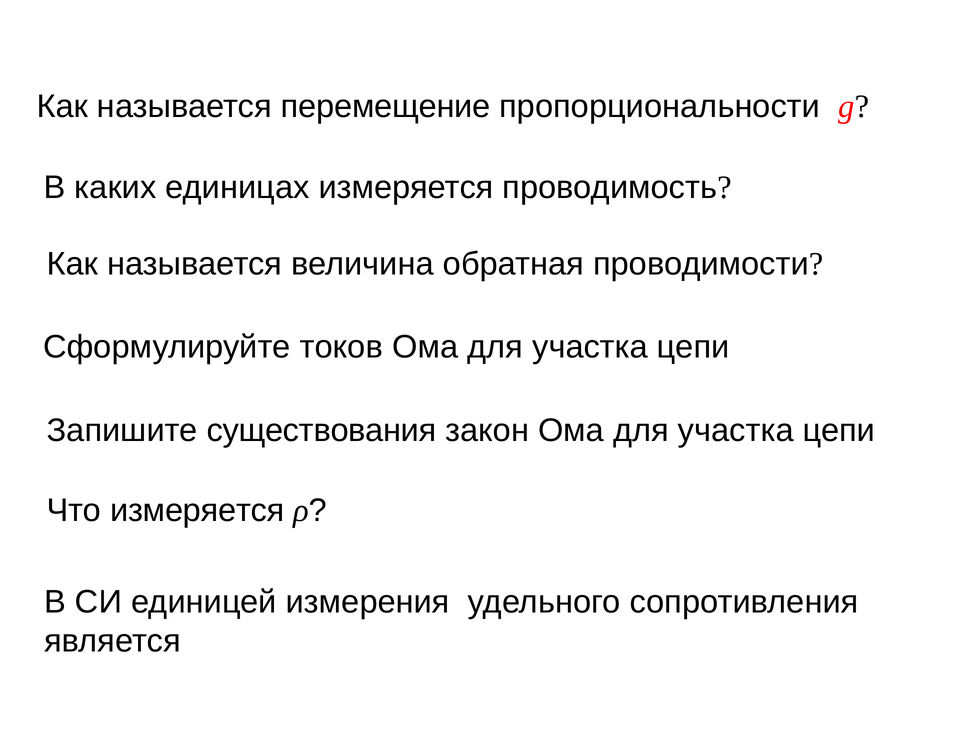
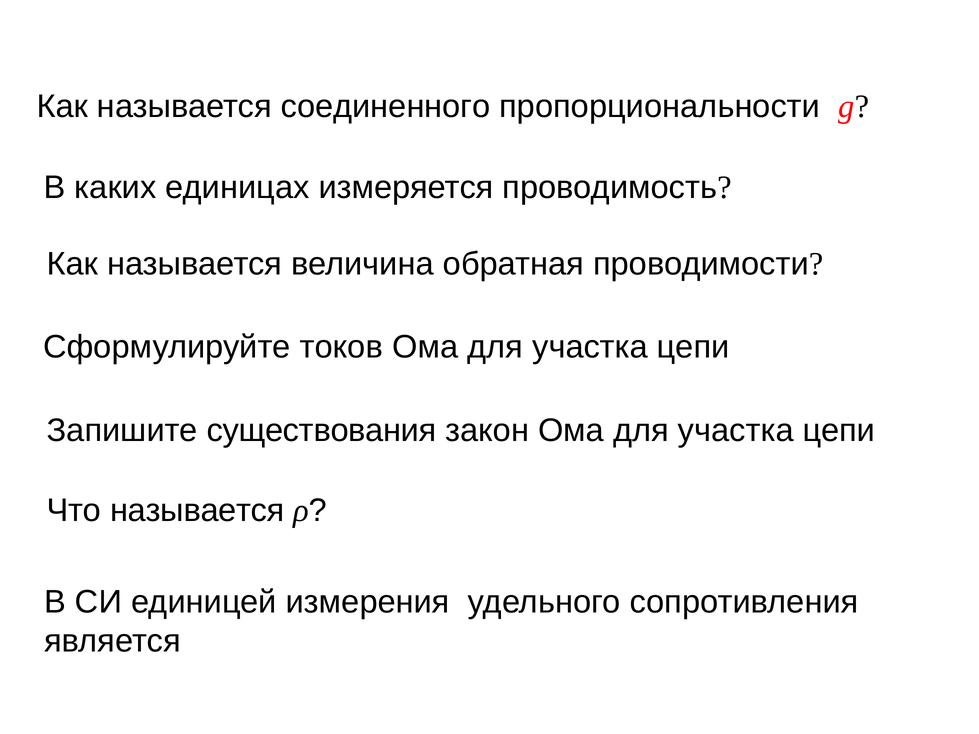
перемещение: перемещение -> соединенного
Что измеряется: измеряется -> называется
